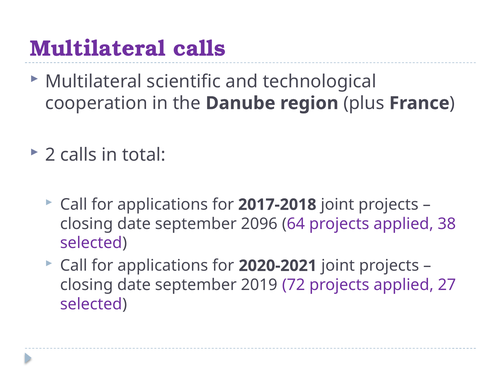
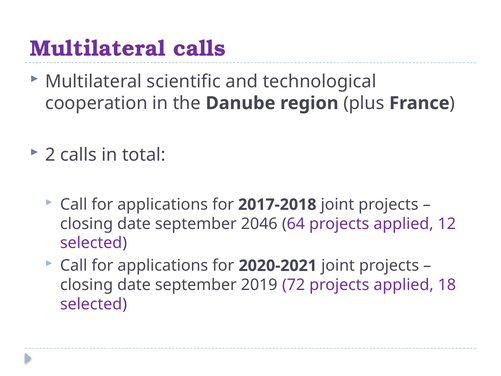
2096: 2096 -> 2046
38: 38 -> 12
27: 27 -> 18
